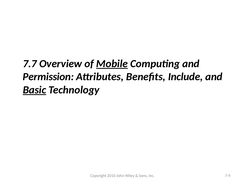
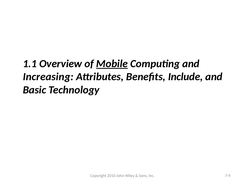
7.7: 7.7 -> 1.1
Permission: Permission -> Increasing
Basic underline: present -> none
